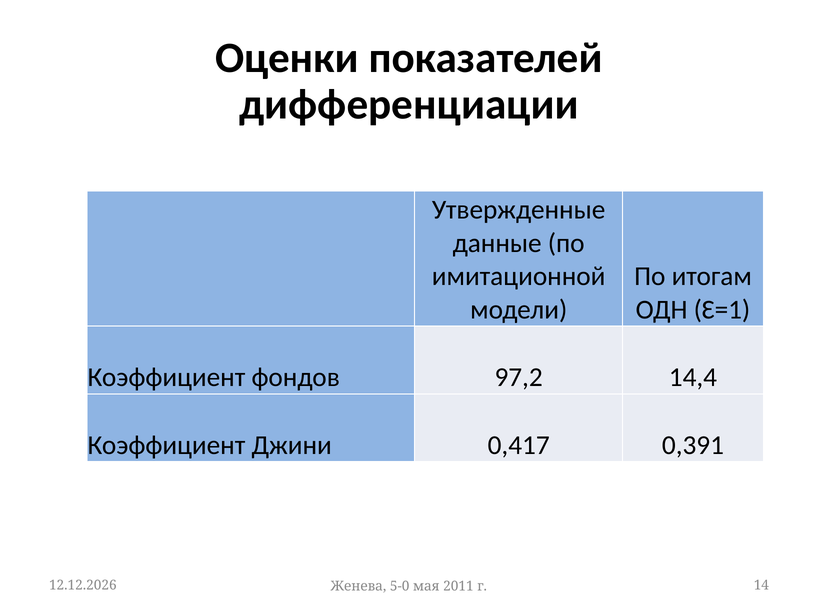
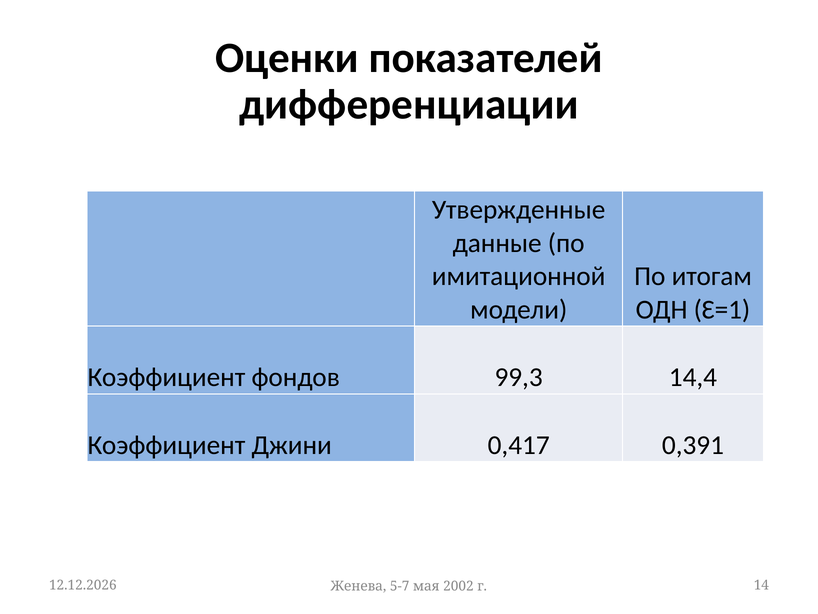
97,2: 97,2 -> 99,3
5-0: 5-0 -> 5-7
2011: 2011 -> 2002
